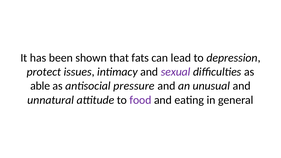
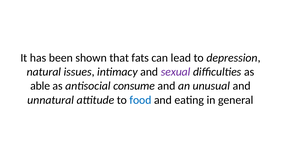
protect: protect -> natural
pressure: pressure -> consume
food colour: purple -> blue
